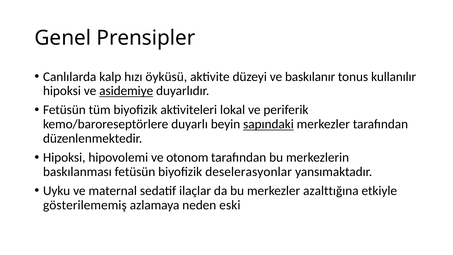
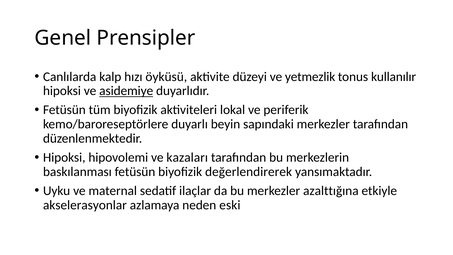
baskılanır: baskılanır -> yetmezlik
sapındaki underline: present -> none
otonom: otonom -> kazaları
deselerasyonlar: deselerasyonlar -> değerlendirerek
gösterilememiş: gösterilememiş -> akselerasyonlar
